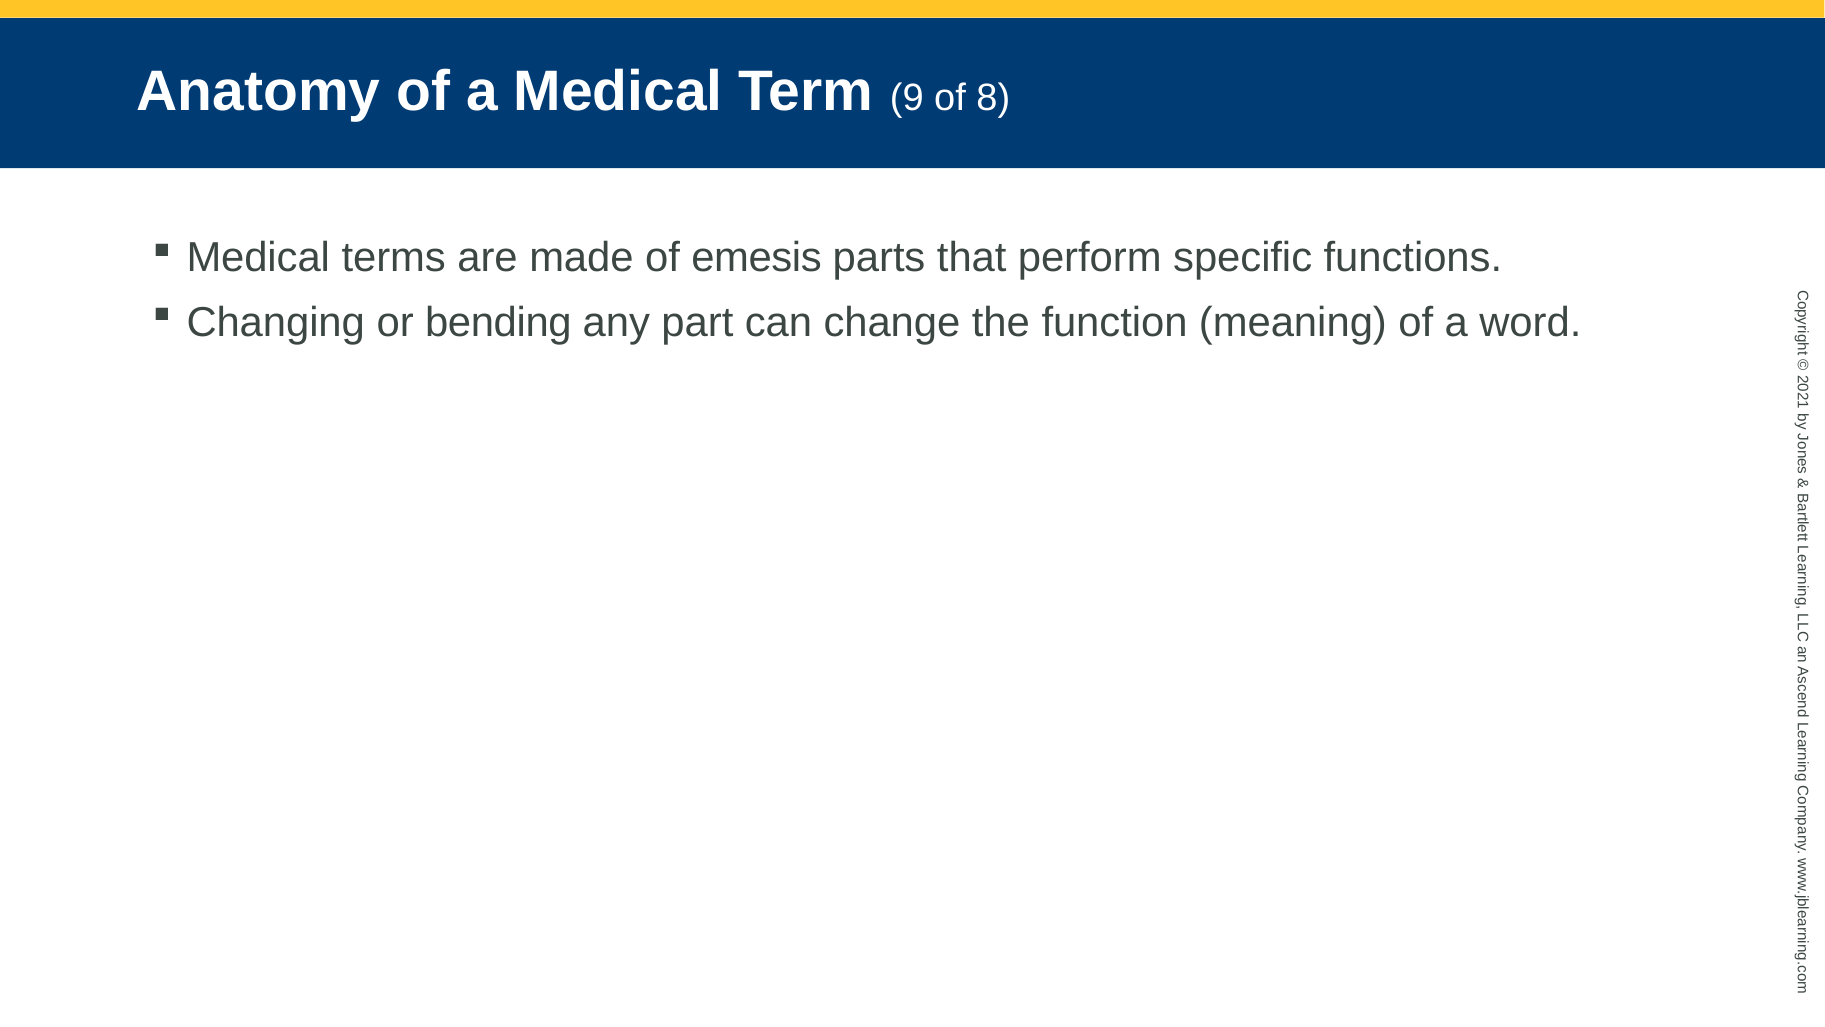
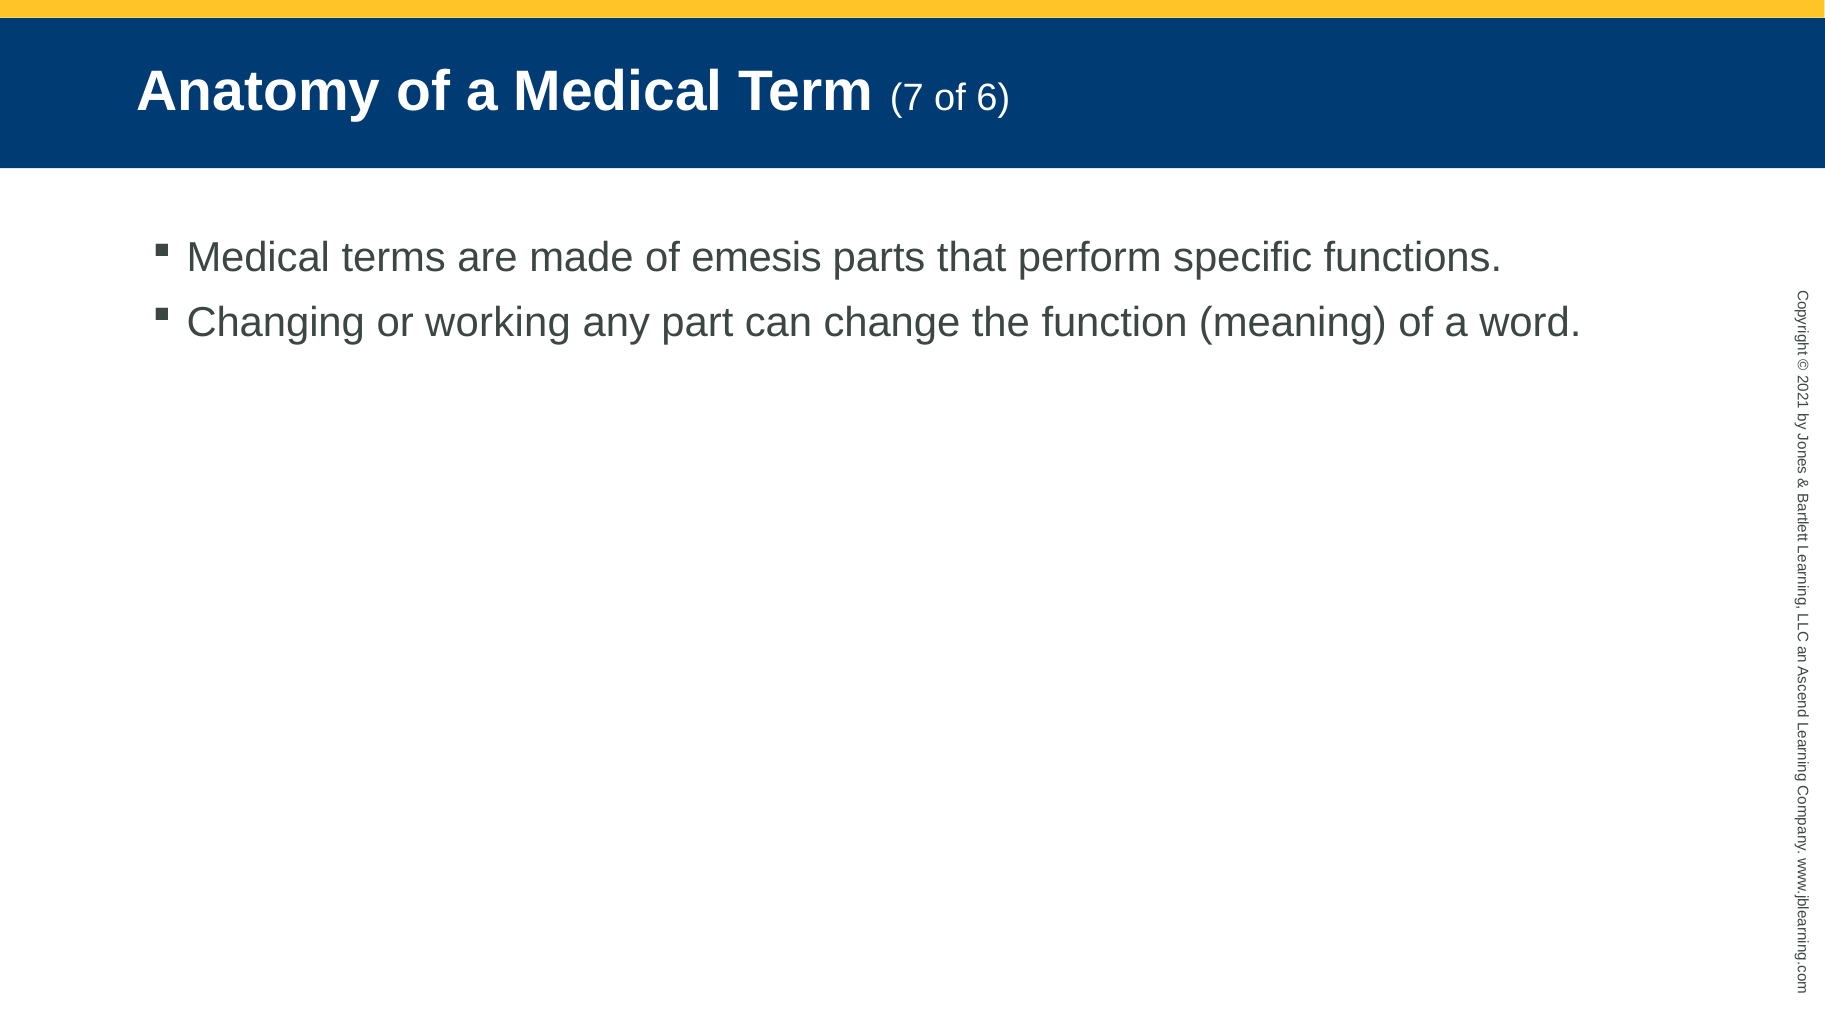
9: 9 -> 7
8: 8 -> 6
bending: bending -> working
